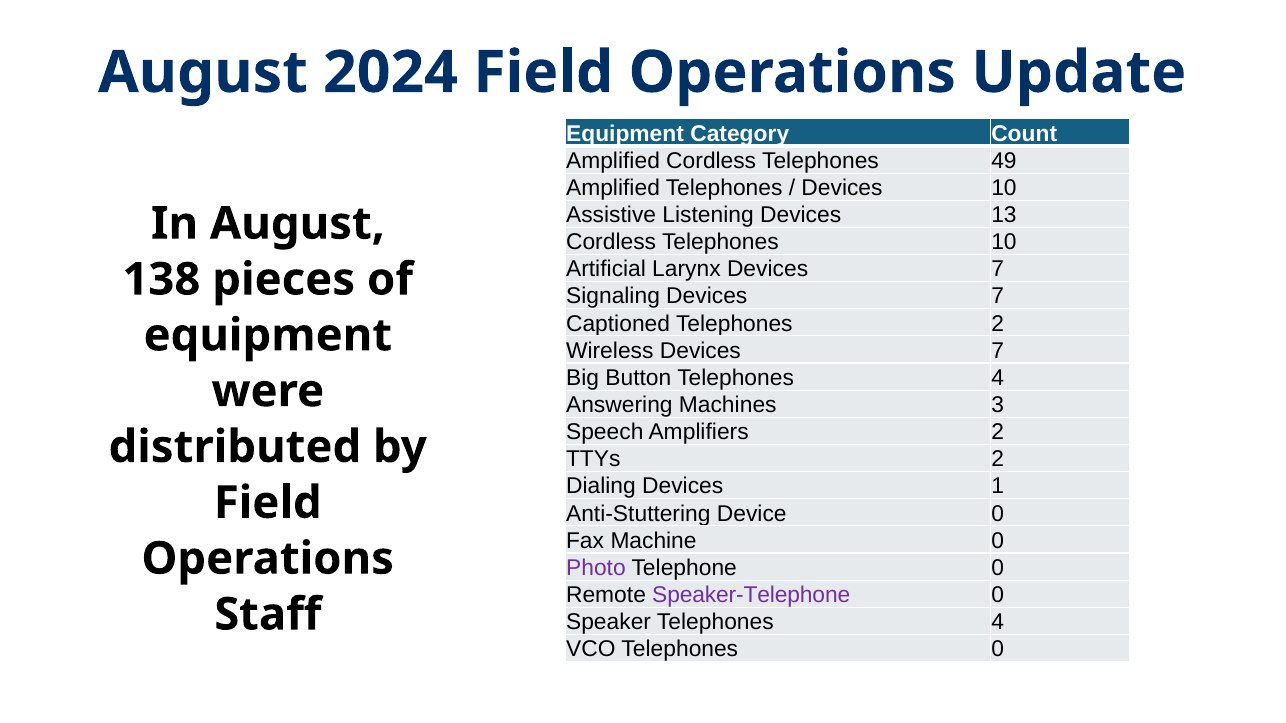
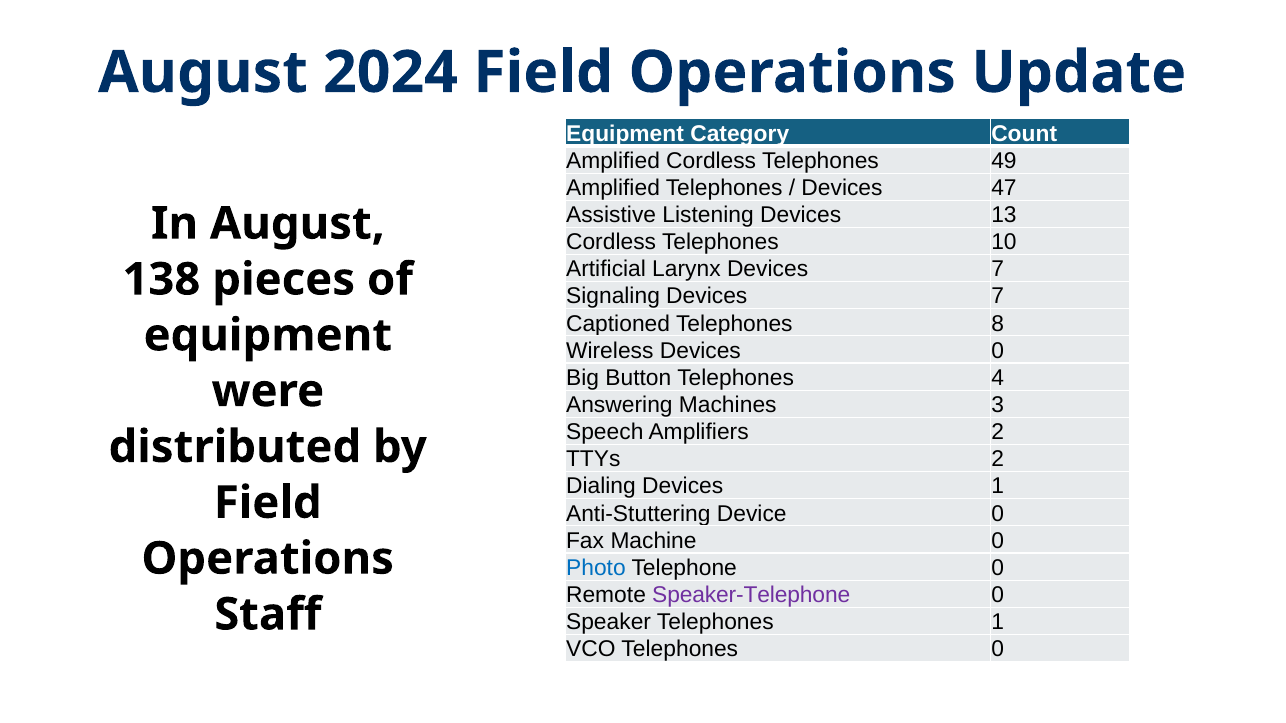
Devices 10: 10 -> 47
Telephones 2: 2 -> 8
Wireless Devices 7: 7 -> 0
Photo colour: purple -> blue
Speaker Telephones 4: 4 -> 1
